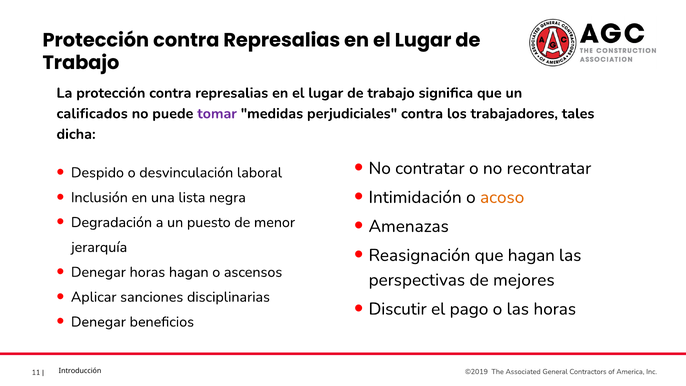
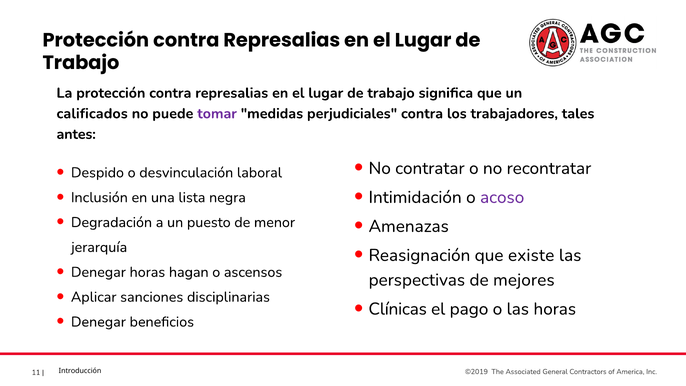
dicha: dicha -> antes
acoso colour: orange -> purple
que hagan: hagan -> existe
Discutir: Discutir -> Clínicas
